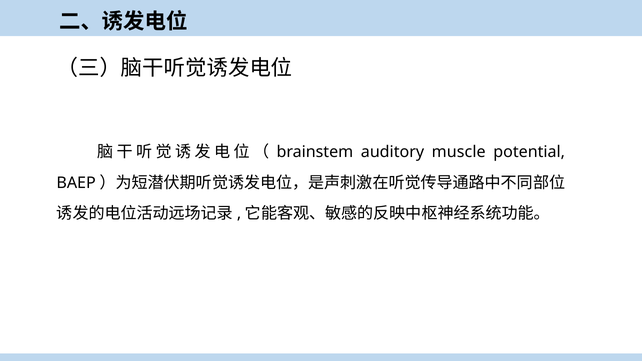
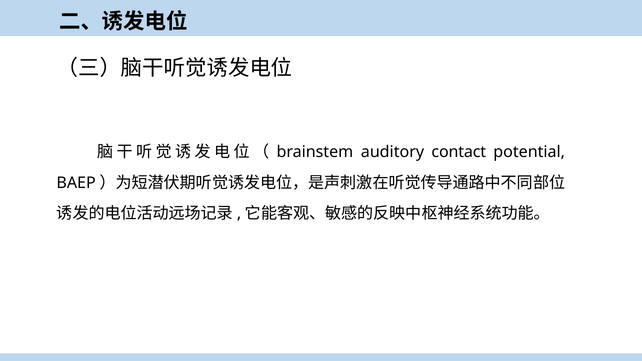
muscle: muscle -> contact
